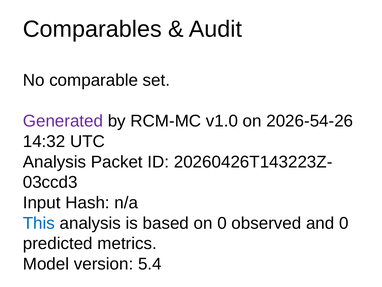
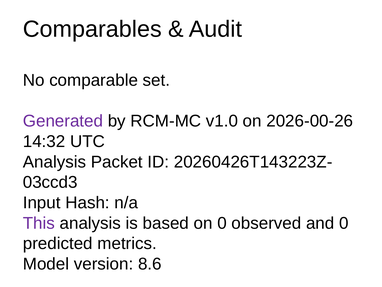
2026-54-26: 2026-54-26 -> 2026-00-26
This colour: blue -> purple
5.4: 5.4 -> 8.6
